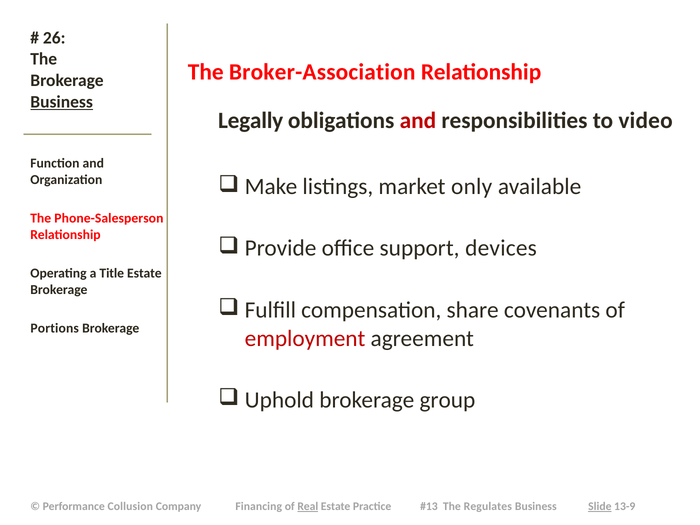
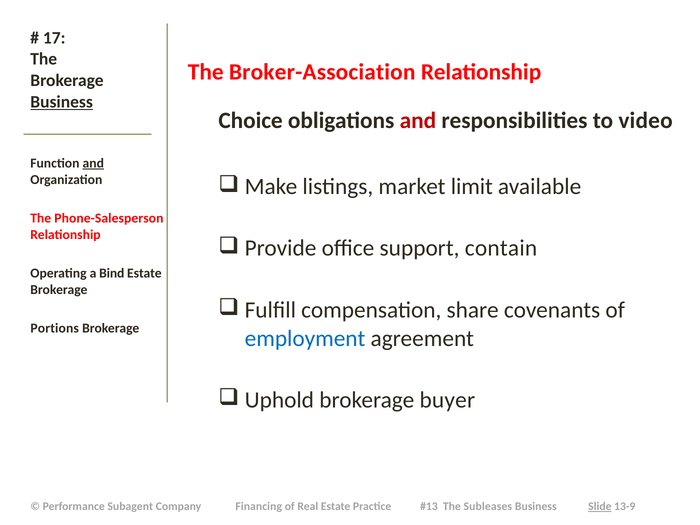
26: 26 -> 17
Legally: Legally -> Choice
and at (93, 163) underline: none -> present
only: only -> limit
devices: devices -> contain
Title: Title -> Bind
employment colour: red -> blue
group: group -> buyer
Collusion: Collusion -> Subagent
Real underline: present -> none
Regulates: Regulates -> Subleases
